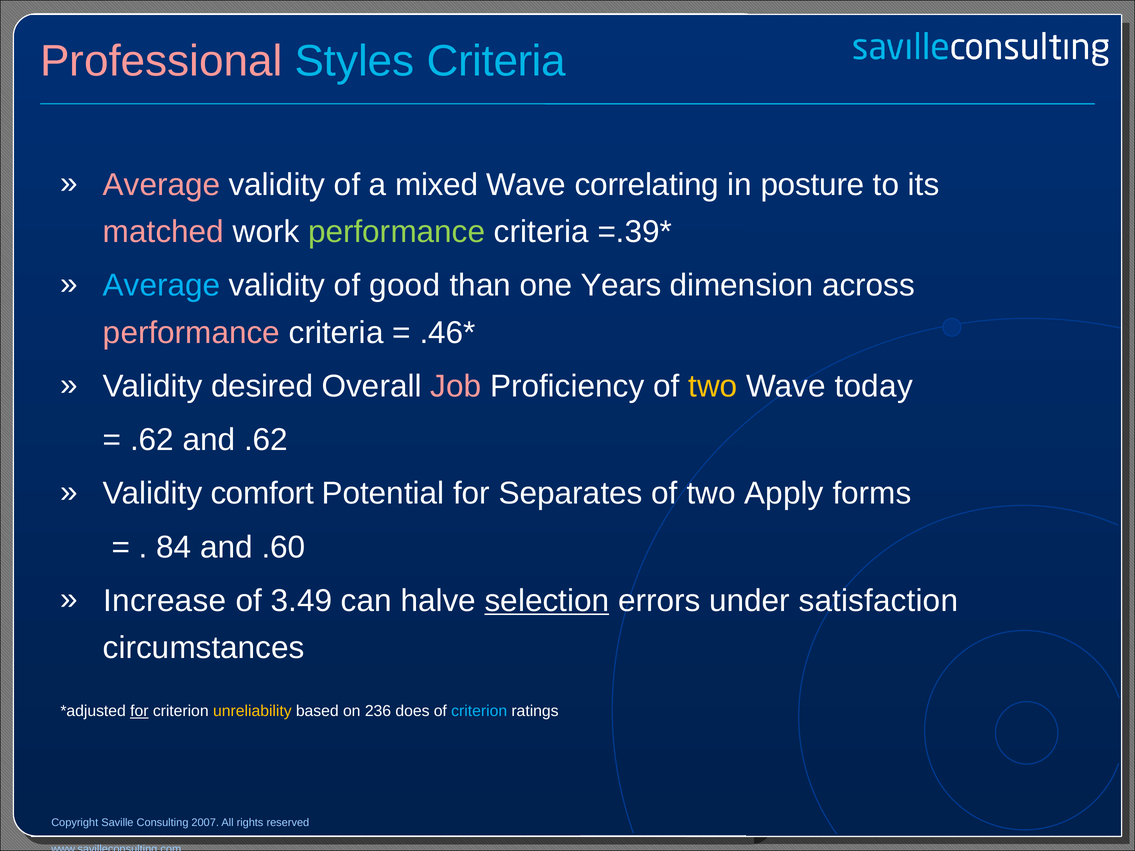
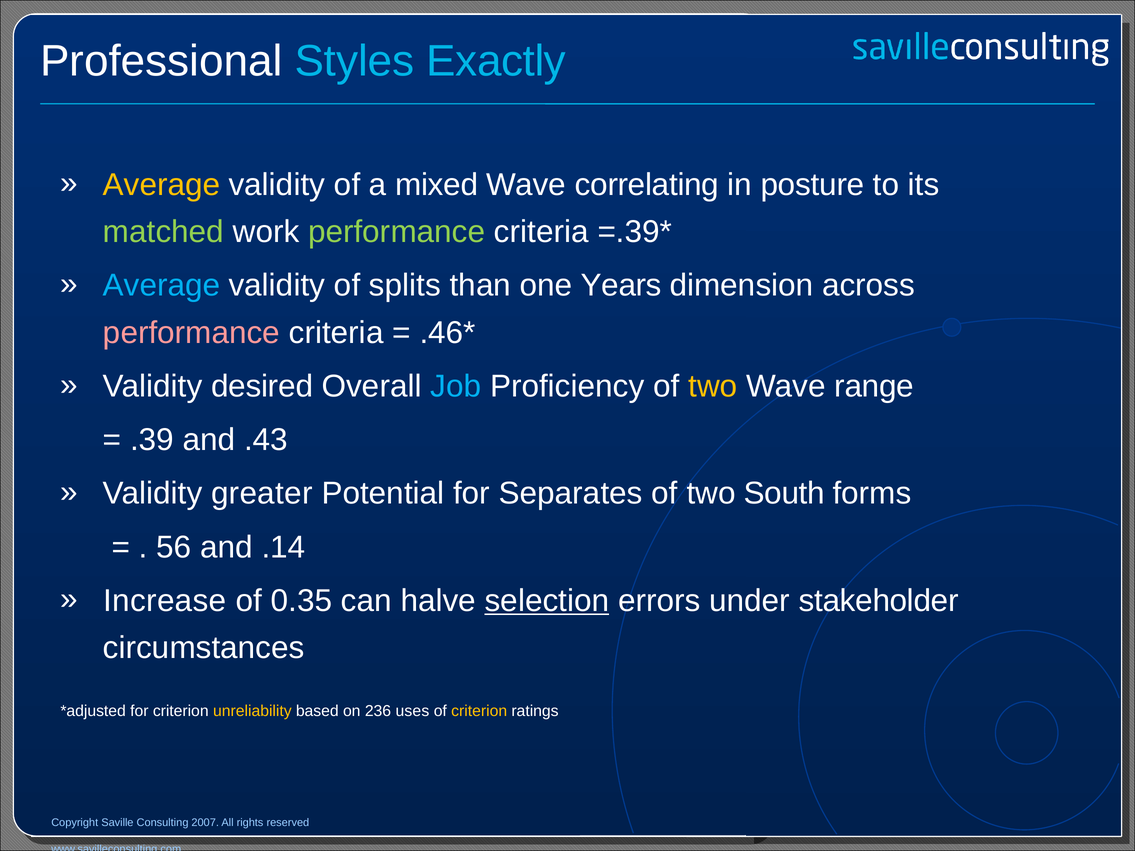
Professional colour: pink -> white
Styles Criteria: Criteria -> Exactly
Average at (162, 185) colour: pink -> yellow
matched colour: pink -> light green
good: good -> splits
Job colour: pink -> light blue
today: today -> range
.62 at (152, 440): .62 -> .39
and .62: .62 -> .43
comfort: comfort -> greater
Apply: Apply -> South
84: 84 -> 56
.60: .60 -> .14
3.49: 3.49 -> 0.35
satisfaction: satisfaction -> stakeholder
for at (139, 711) underline: present -> none
does: does -> uses
criterion at (479, 711) colour: light blue -> yellow
